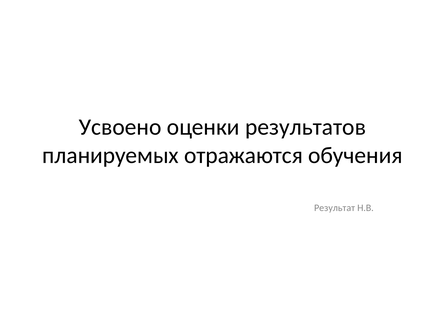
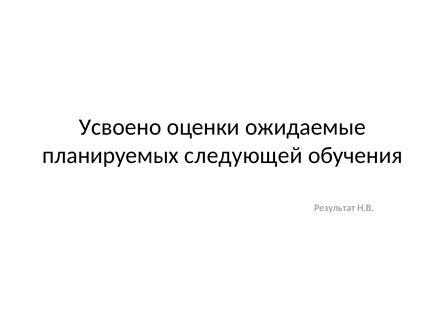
результатов: результатов -> ожидаемые
отражаются: отражаются -> следующей
